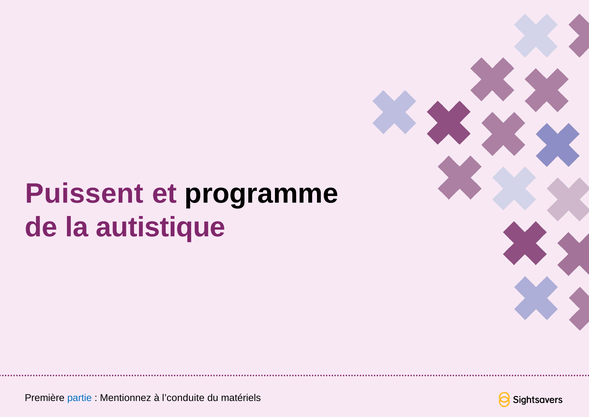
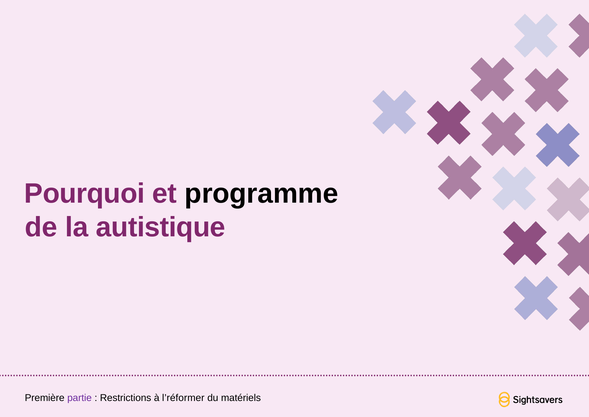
Puissent: Puissent -> Pourquoi
partie colour: blue -> purple
Mentionnez: Mentionnez -> Restrictions
l’conduite: l’conduite -> l’réformer
